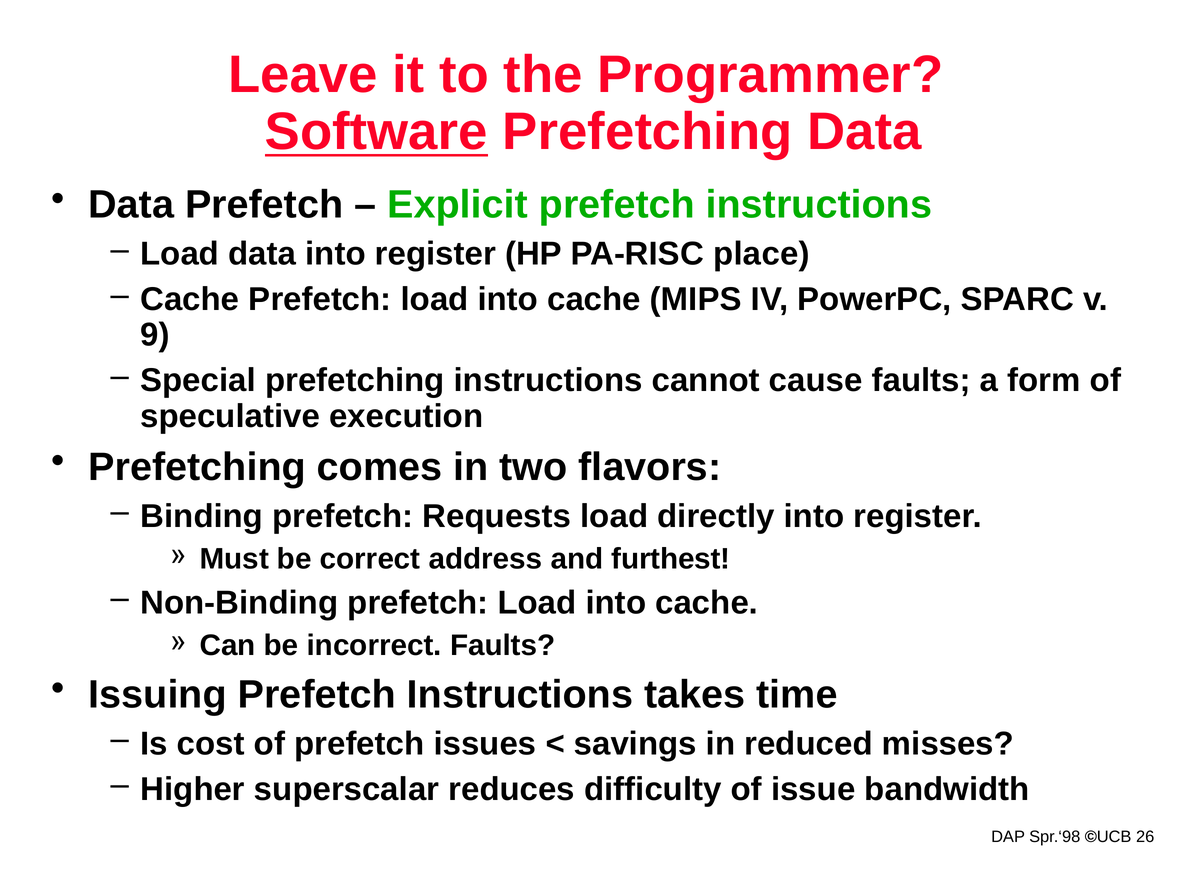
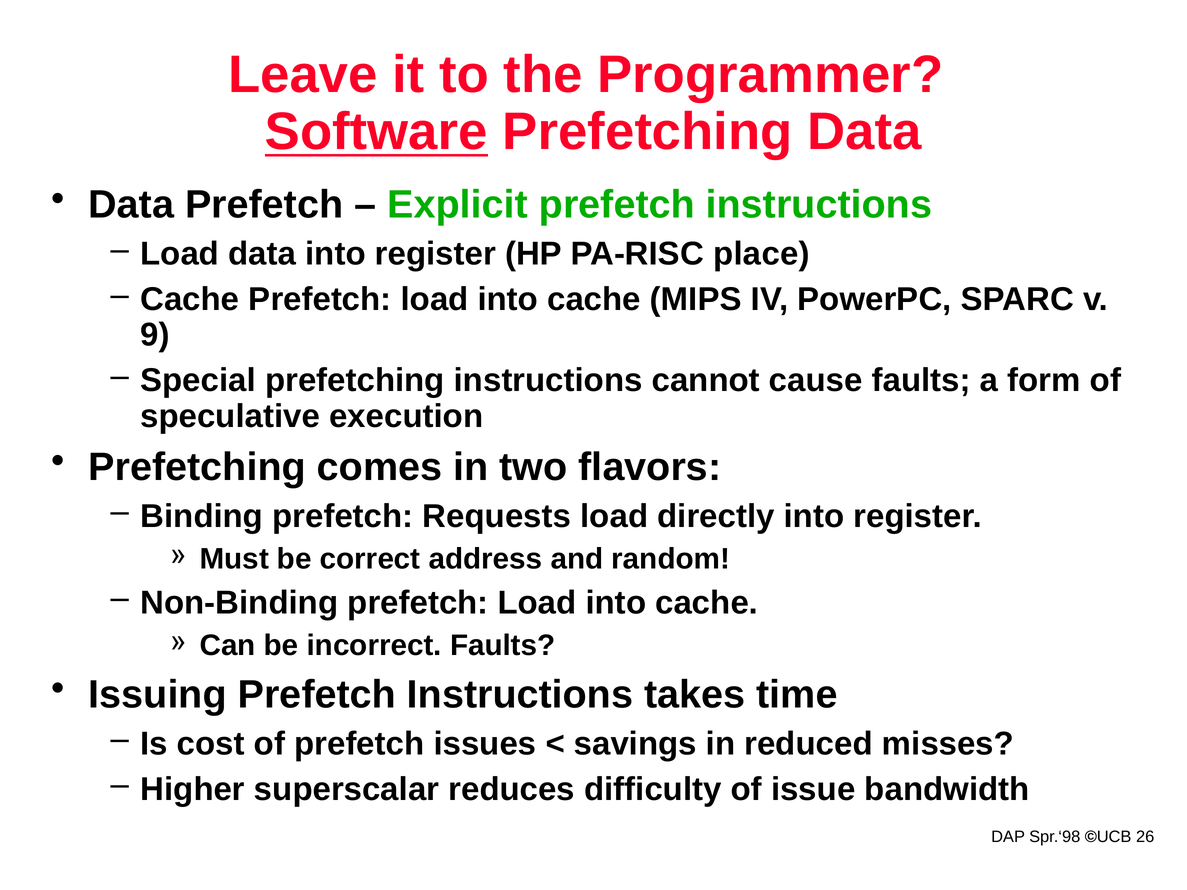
furthest: furthest -> random
